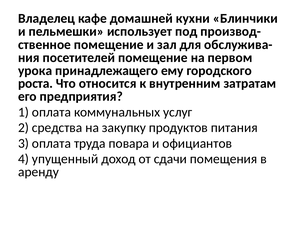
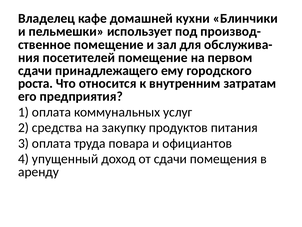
урока at (35, 70): урока -> сдачи
